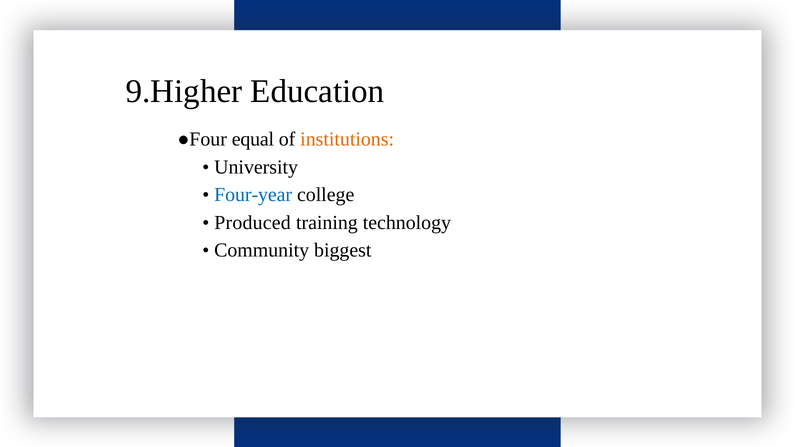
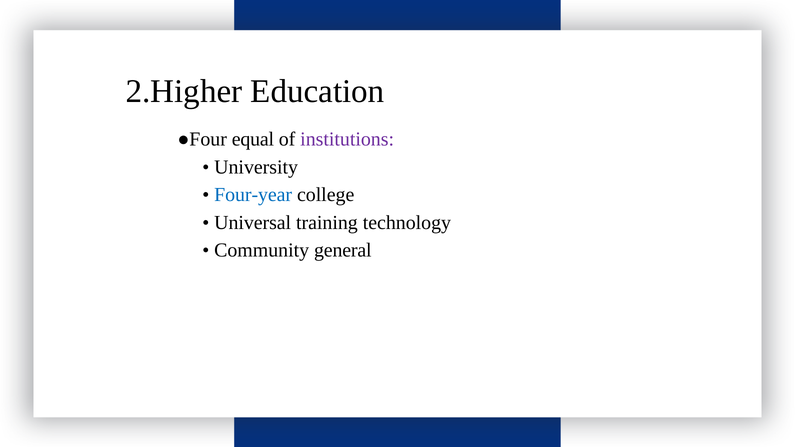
9.Higher: 9.Higher -> 2.Higher
institutions colour: orange -> purple
Produced: Produced -> Universal
biggest: biggest -> general
